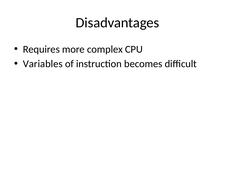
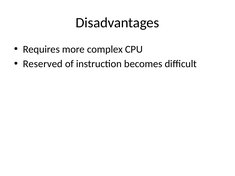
Variables: Variables -> Reserved
